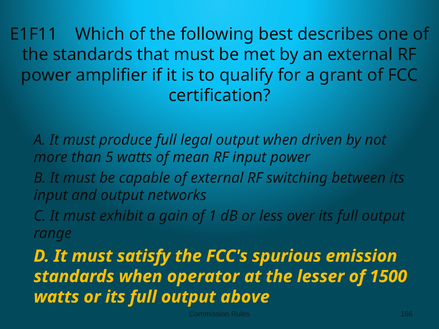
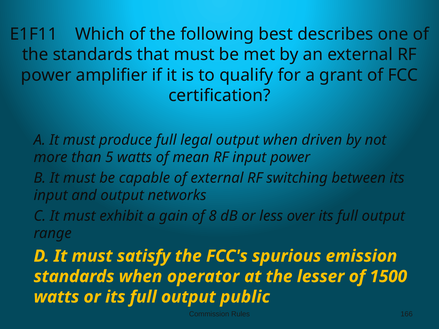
1: 1 -> 8
above: above -> public
